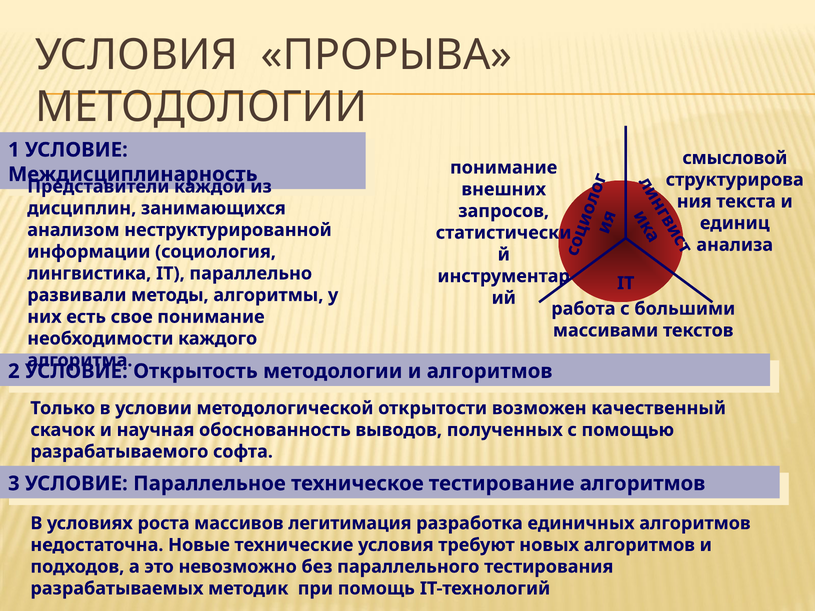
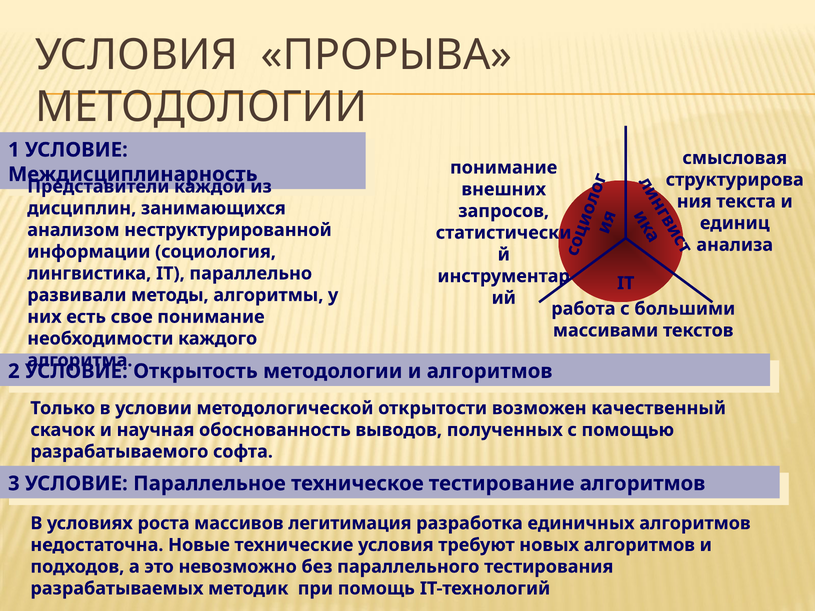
смысловой: смысловой -> смысловая
